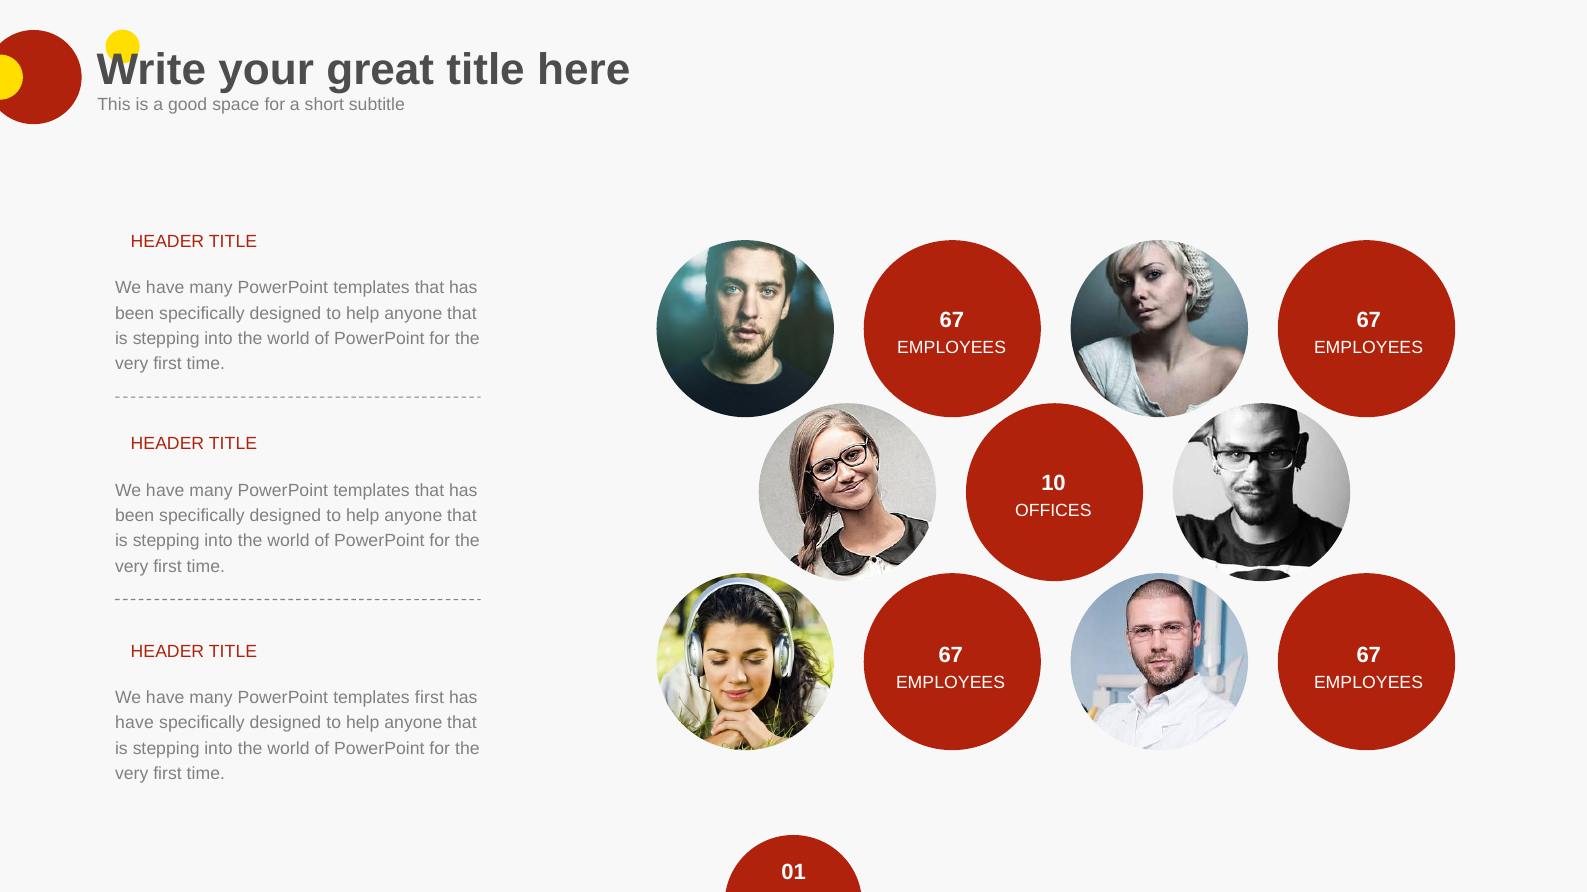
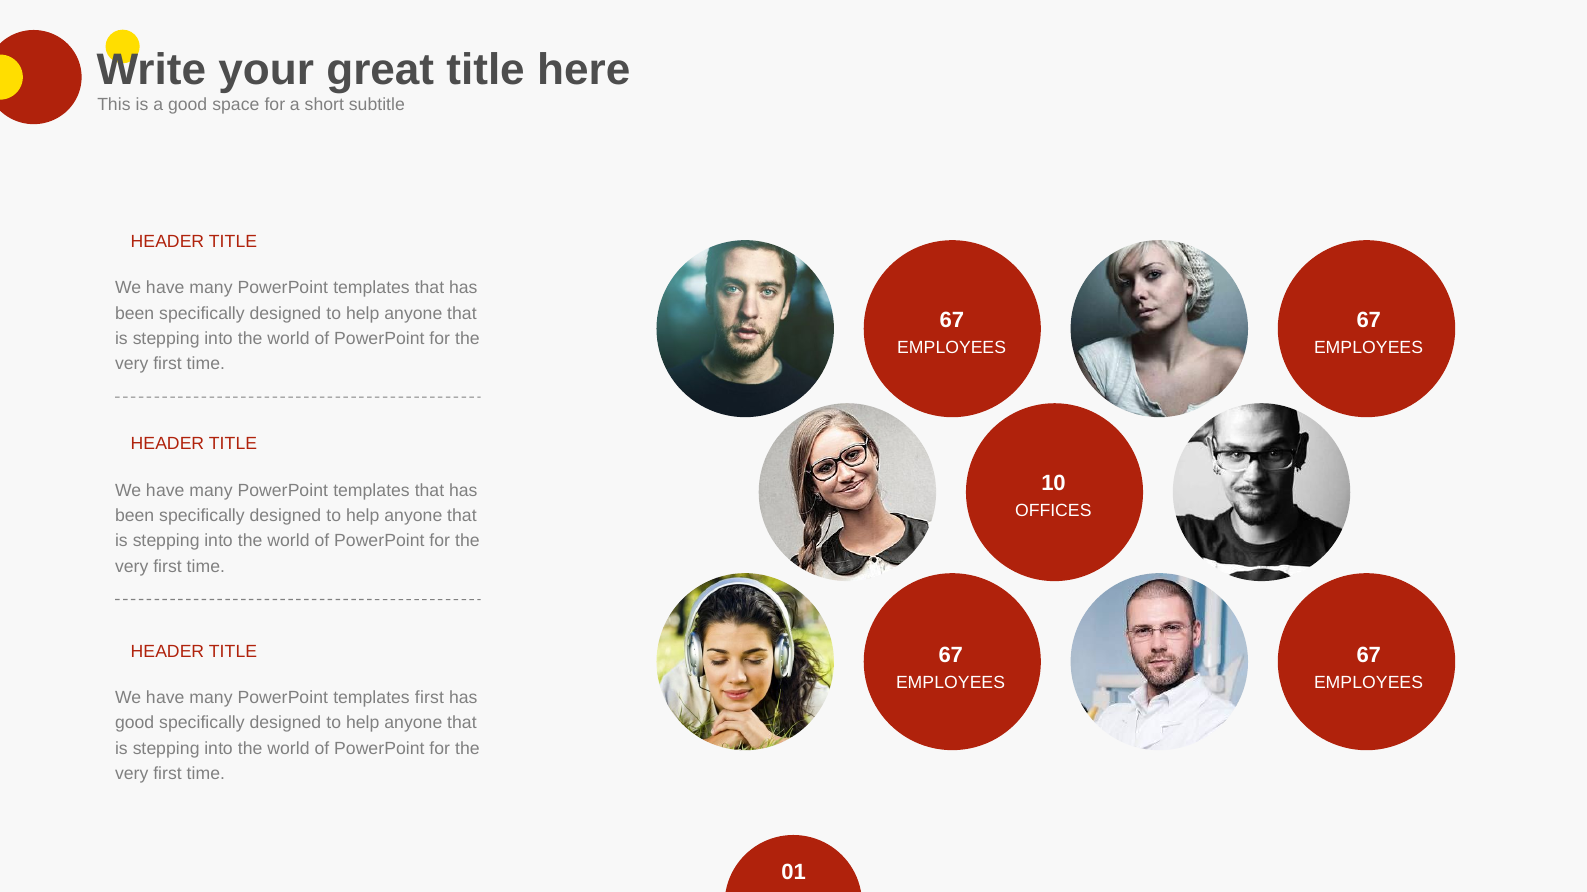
have at (135, 723): have -> good
